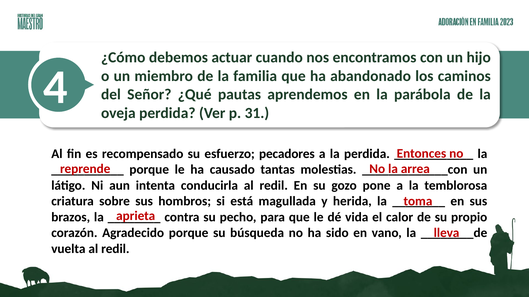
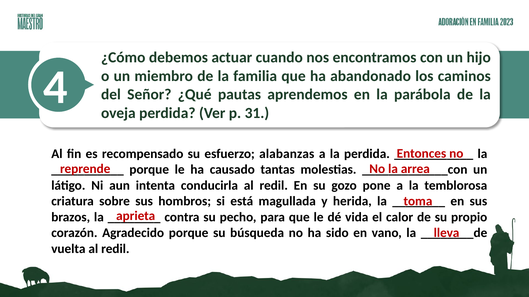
pecadores: pecadores -> alabanzas
